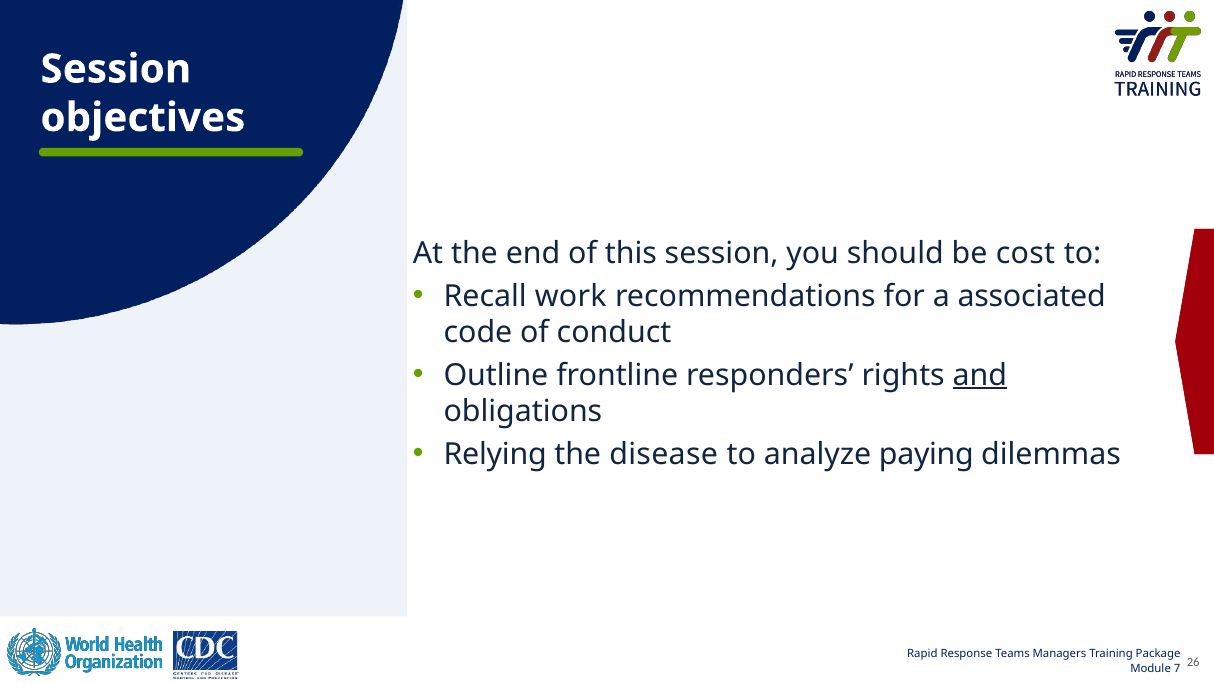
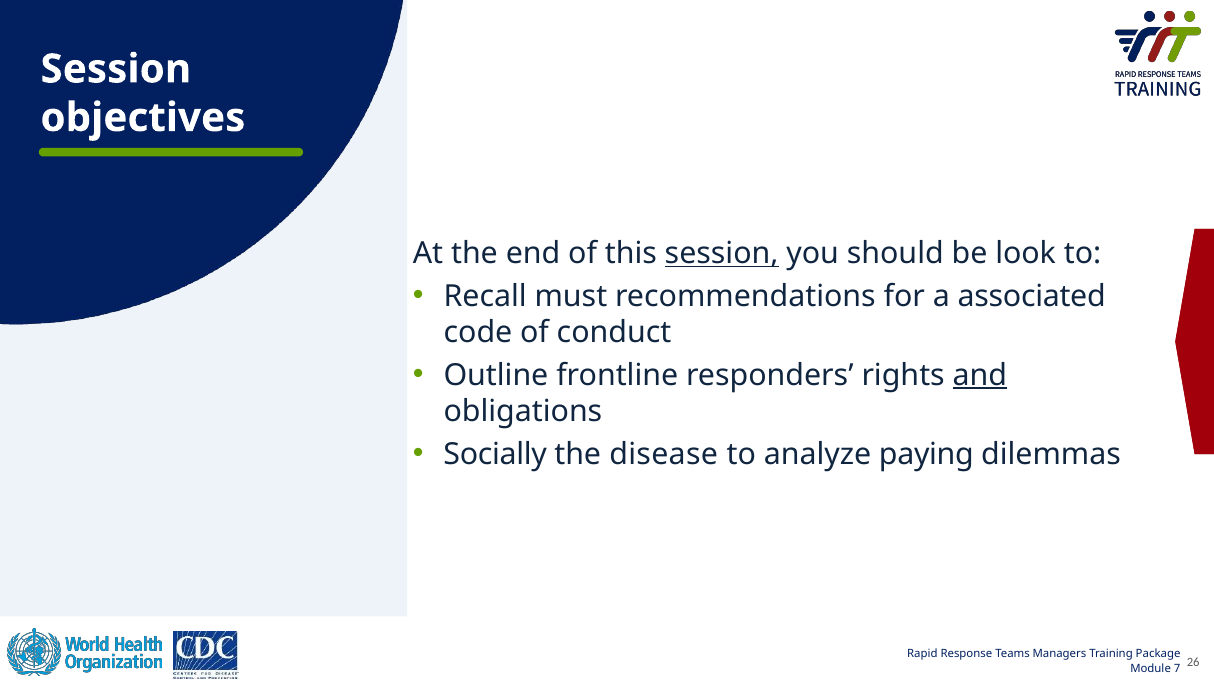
session at (722, 253) underline: none -> present
cost: cost -> look
work: work -> must
Relying: Relying -> Socially
